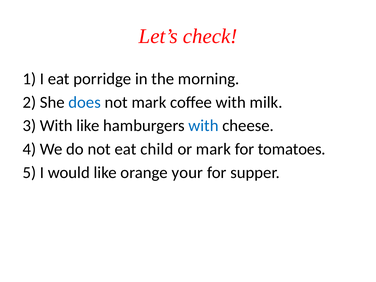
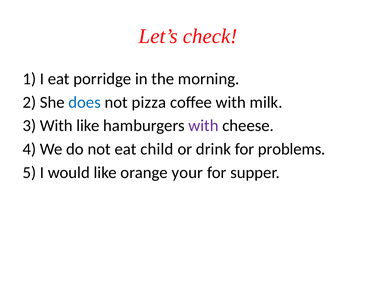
not mark: mark -> pizza
with at (203, 126) colour: blue -> purple
or mark: mark -> drink
tomatoes: tomatoes -> problems
